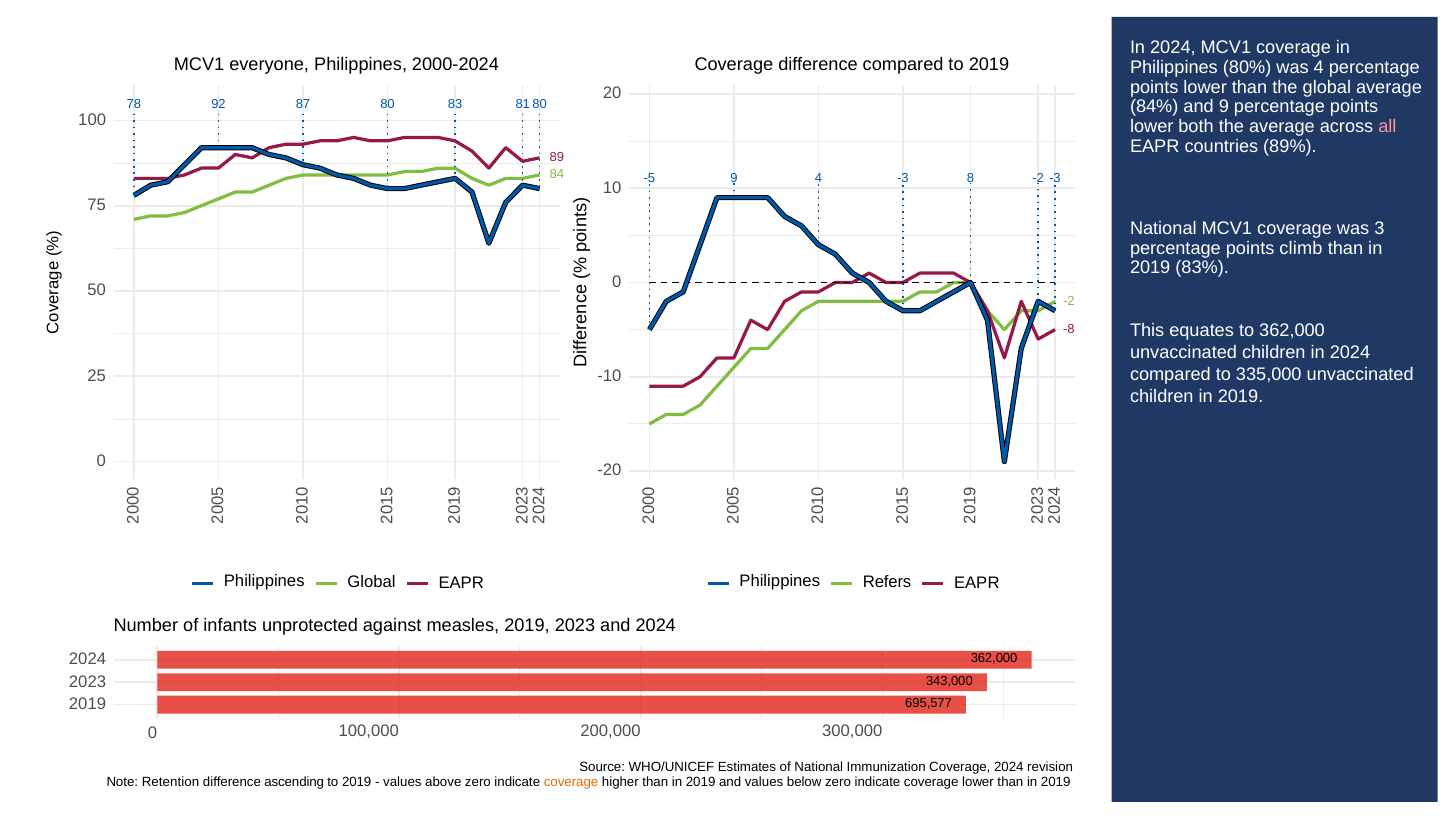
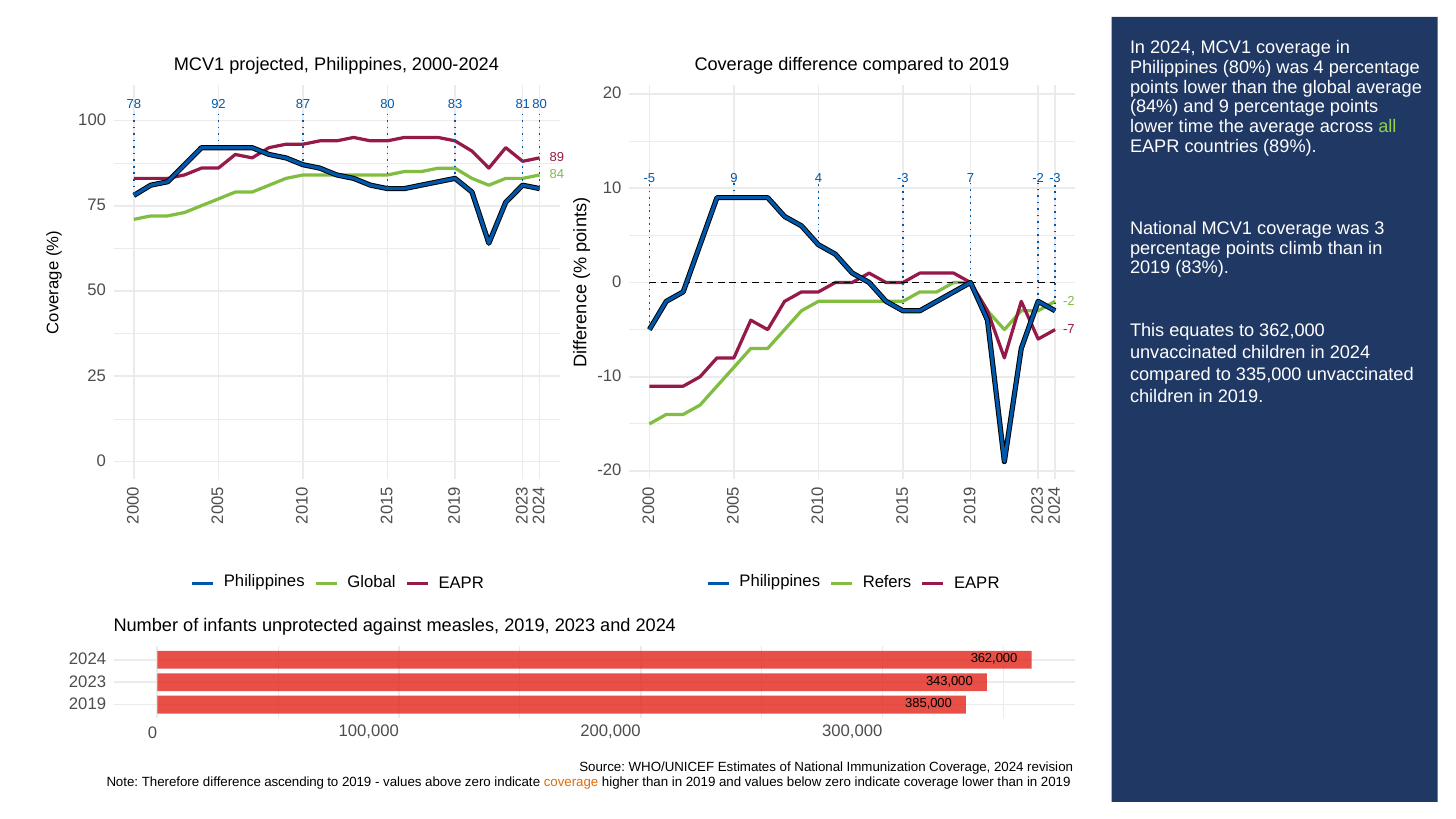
everyone: everyone -> projected
both: both -> time
all colour: pink -> light green
8: 8 -> 7
-8: -8 -> -7
695,577: 695,577 -> 385,000
Retention: Retention -> Therefore
